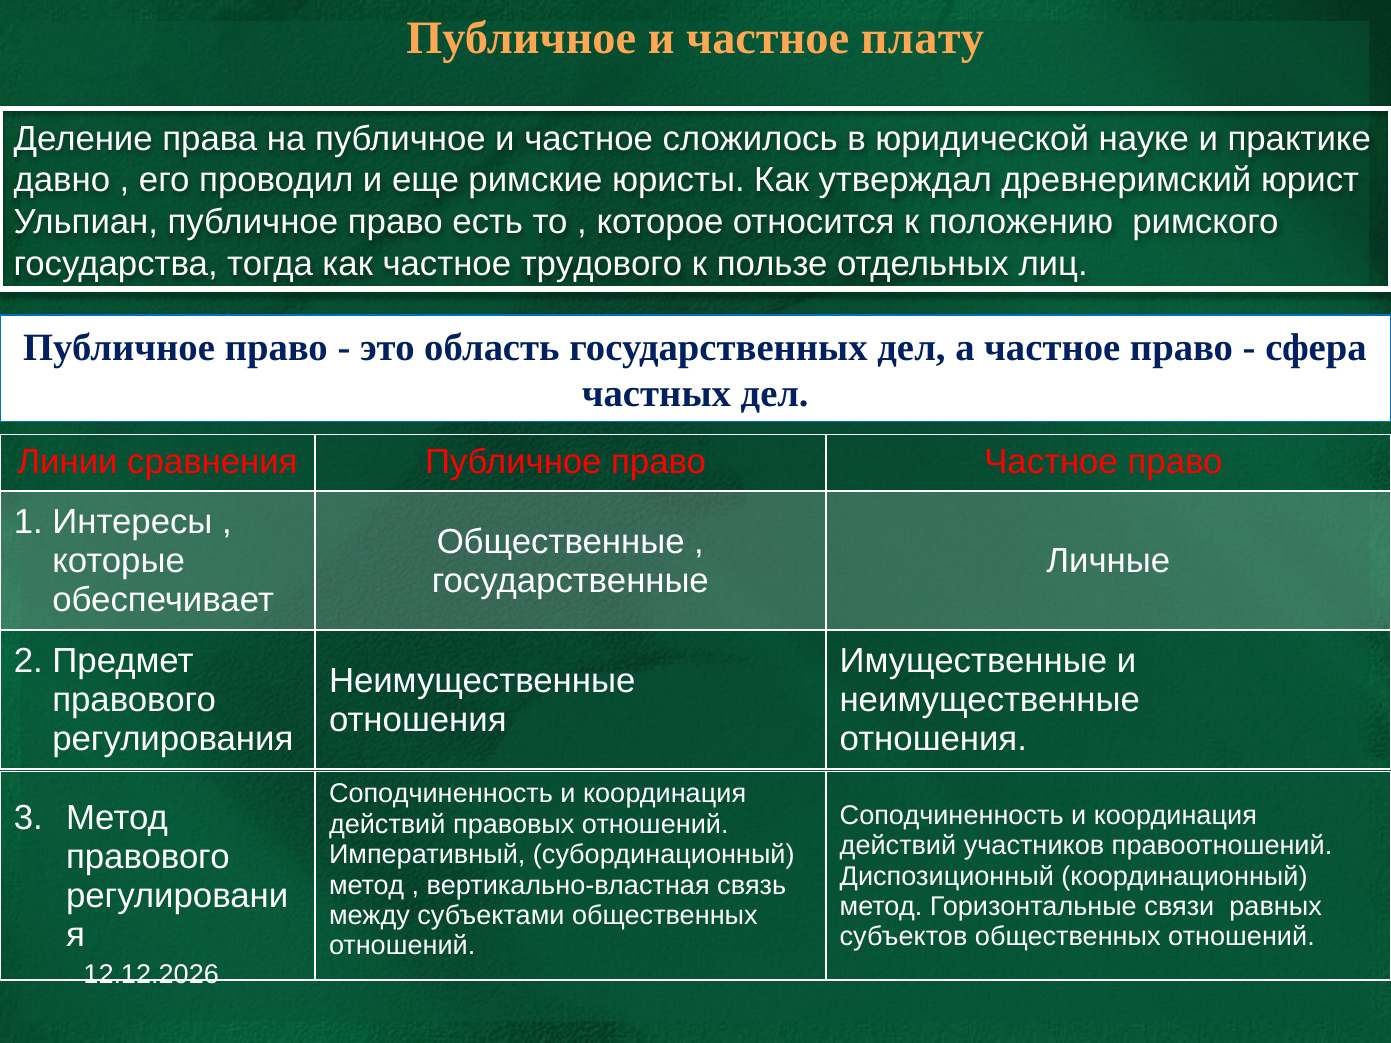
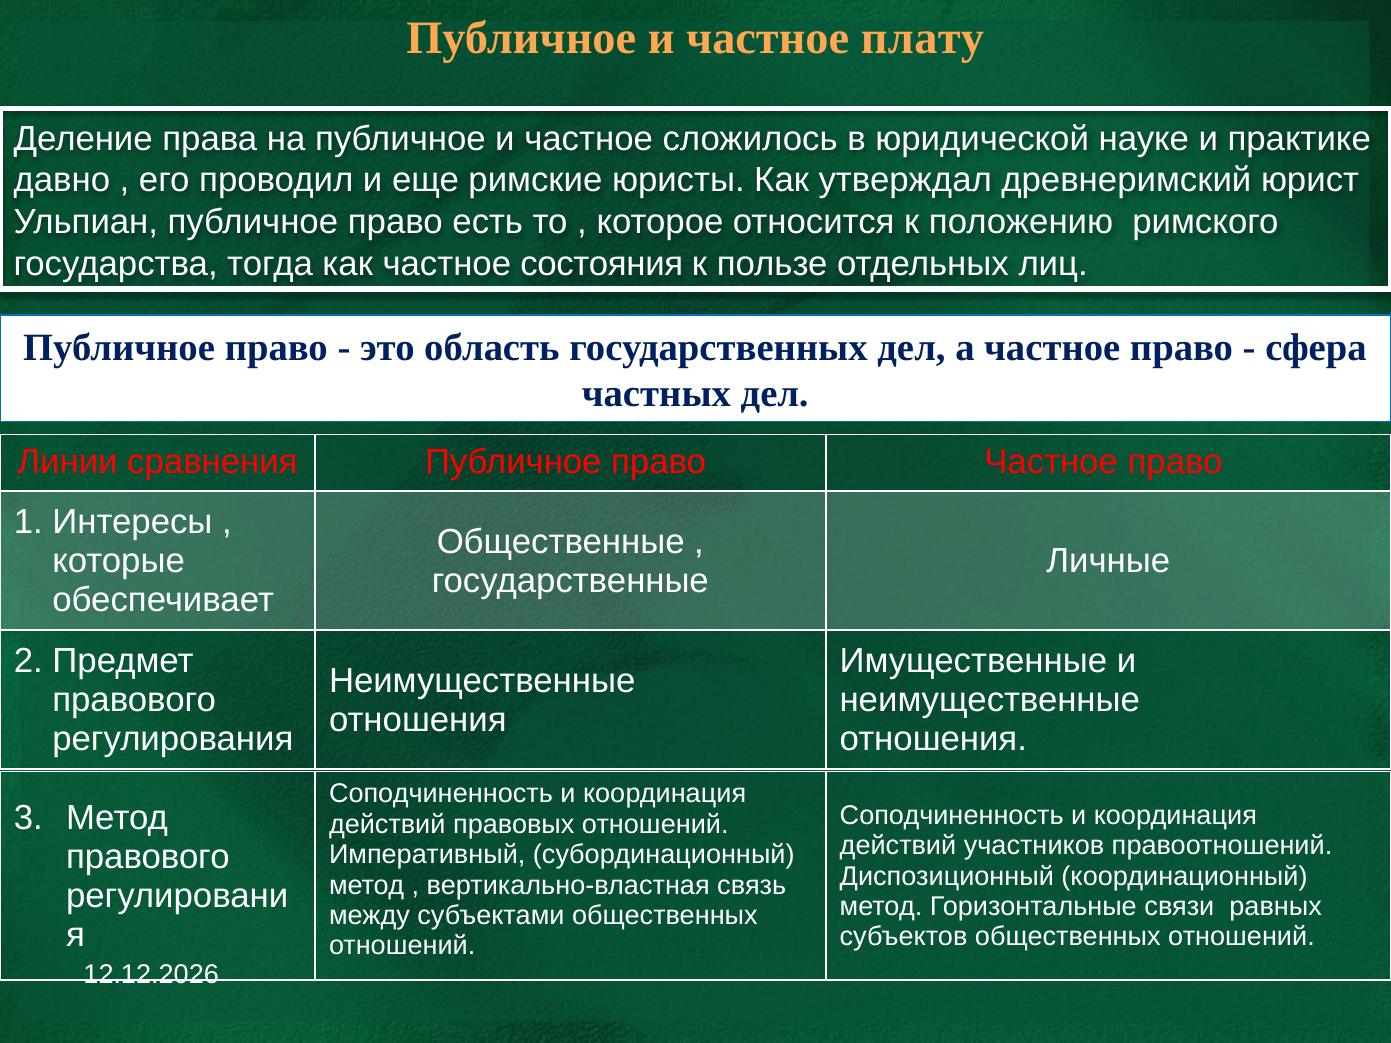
трудового: трудового -> состояния
